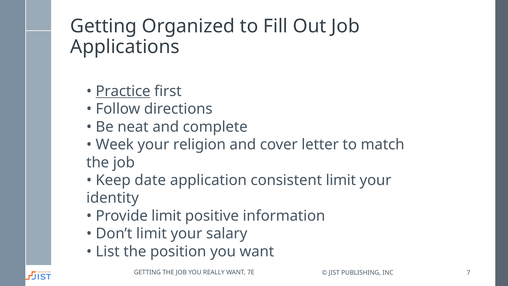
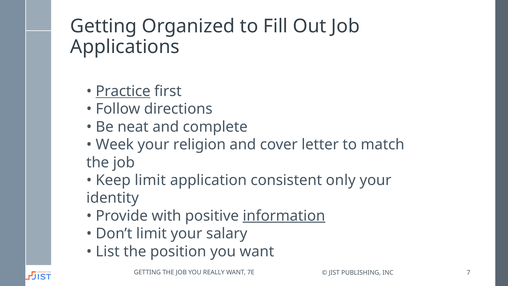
Keep date: date -> limit
consistent limit: limit -> only
Provide limit: limit -> with
information underline: none -> present
